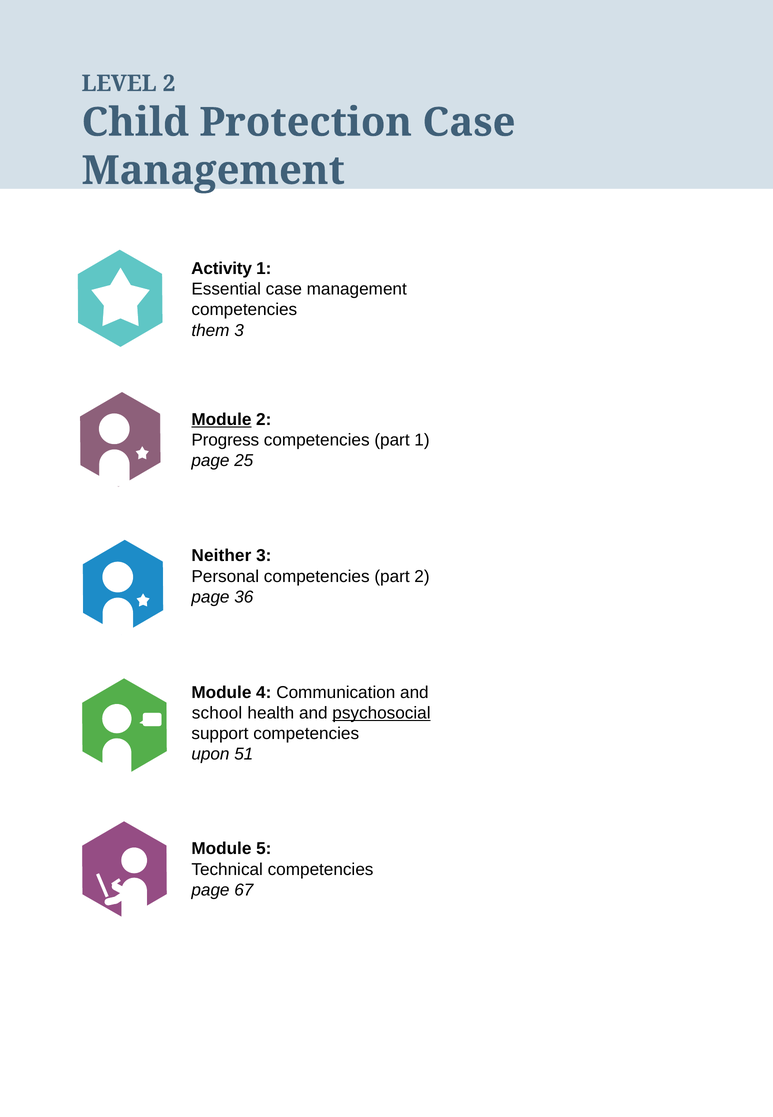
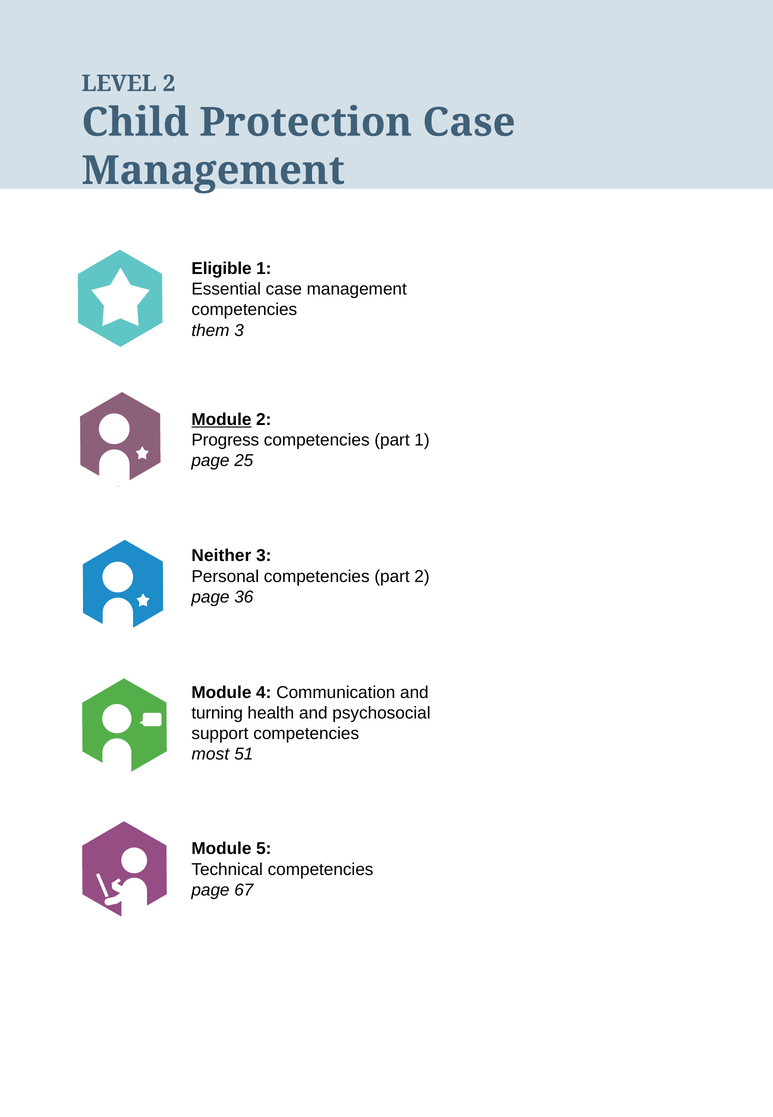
Activity: Activity -> Eligible
school: school -> turning
psychosocial underline: present -> none
upon: upon -> most
